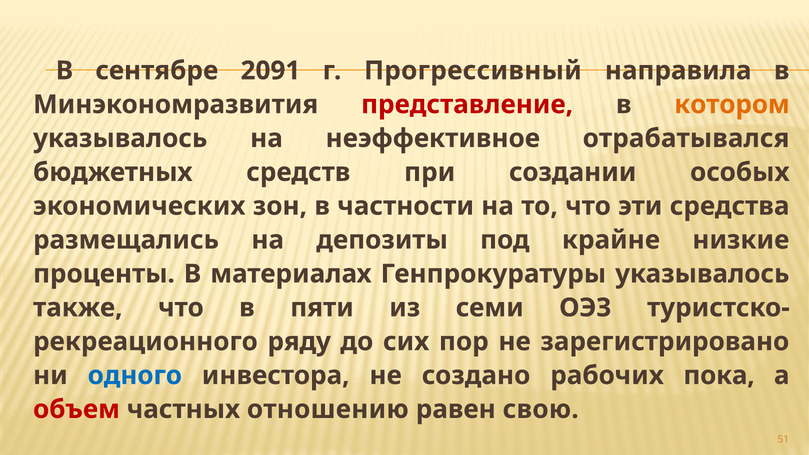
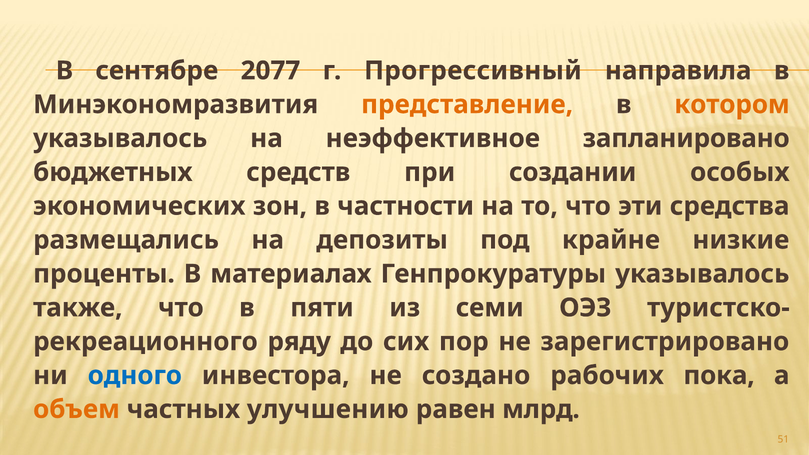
2091: 2091 -> 2077
представление colour: red -> orange
отрабатывался: отрабатывался -> запланировано
объем colour: red -> orange
отношению: отношению -> улучшению
свою: свою -> млрд
